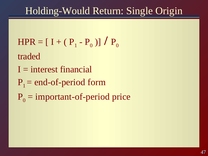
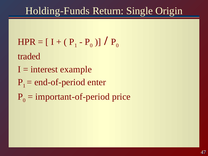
Holding-Would: Holding-Would -> Holding-Funds
financial: financial -> example
form: form -> enter
